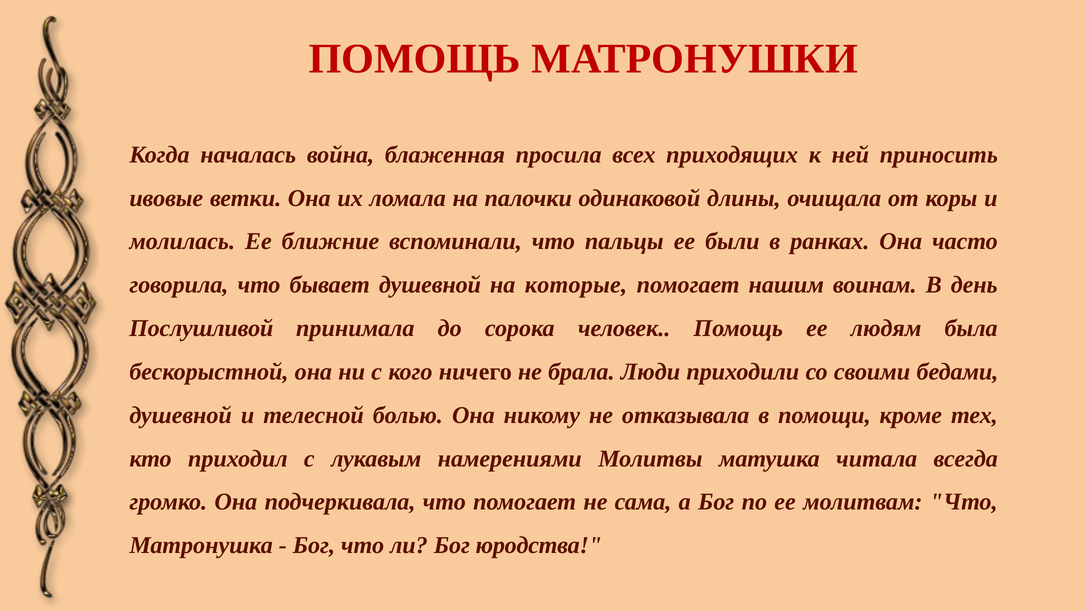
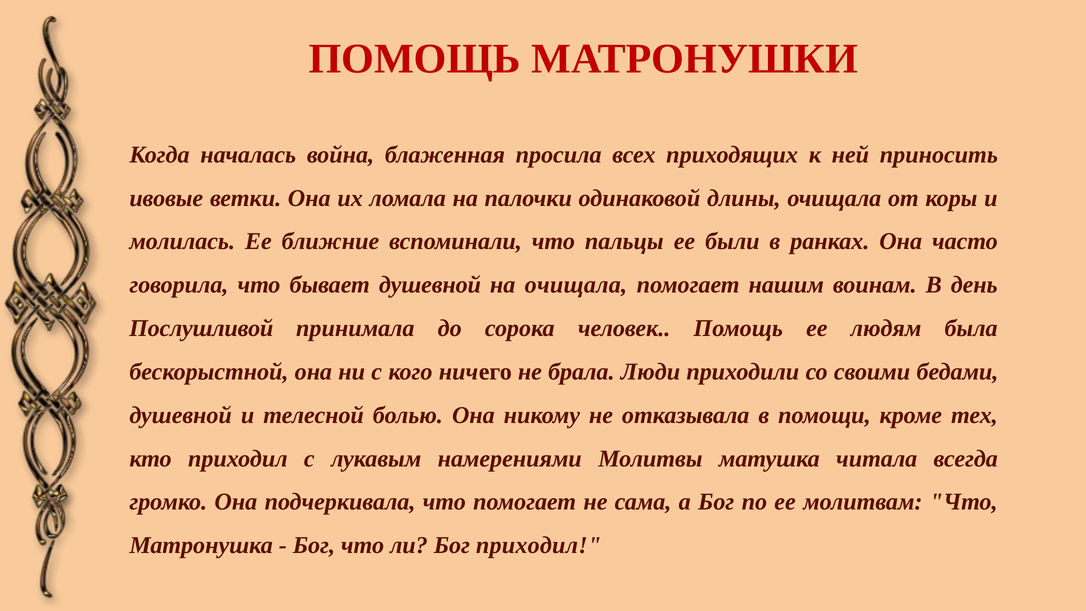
на которые: которые -> очищала
Бог юродства: юродства -> приходил
